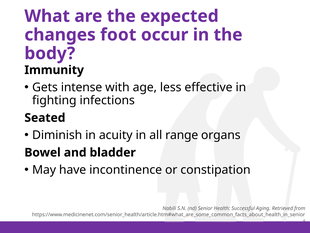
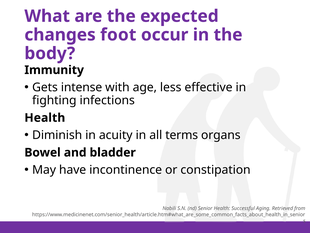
Seated at (45, 118): Seated -> Health
range: range -> terms
